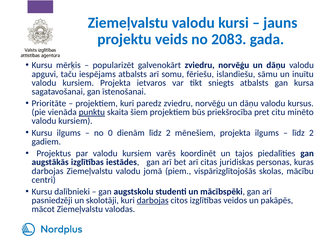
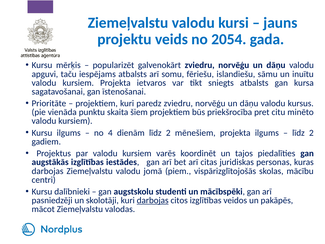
2083: 2083 -> 2054
punktu underline: present -> none
0: 0 -> 4
